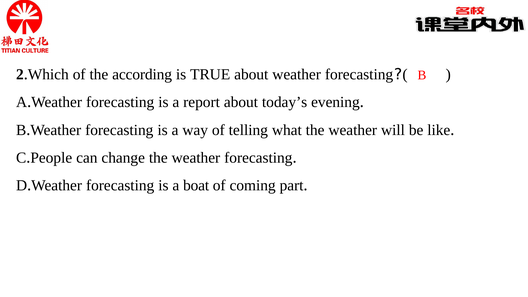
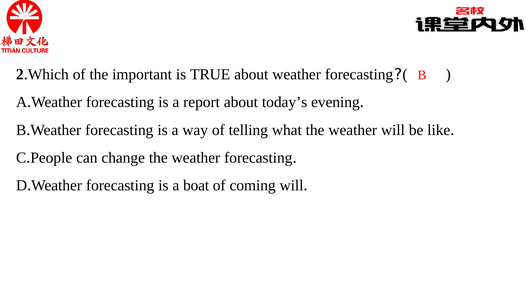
according: according -> important
coming part: part -> will
